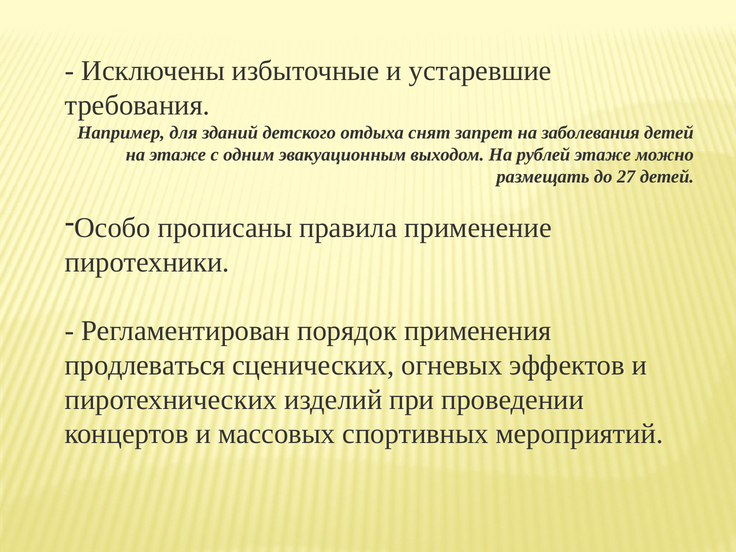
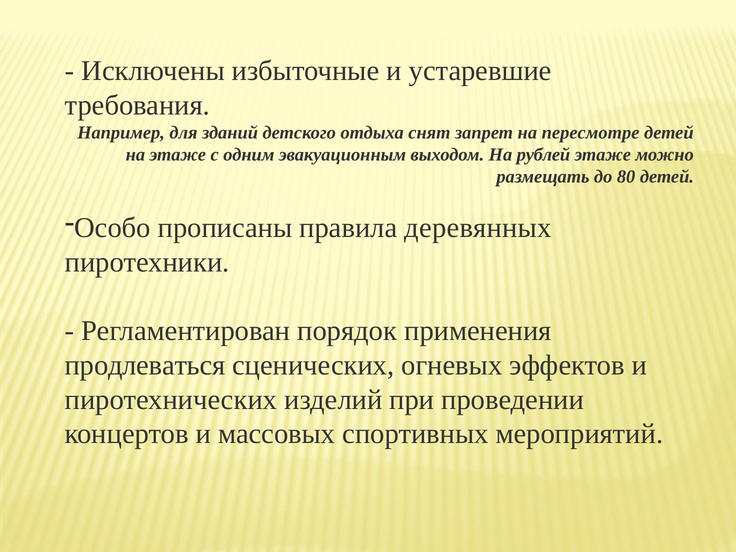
заболевания: заболевания -> пересмотре
27: 27 -> 80
применение: применение -> деревянных
